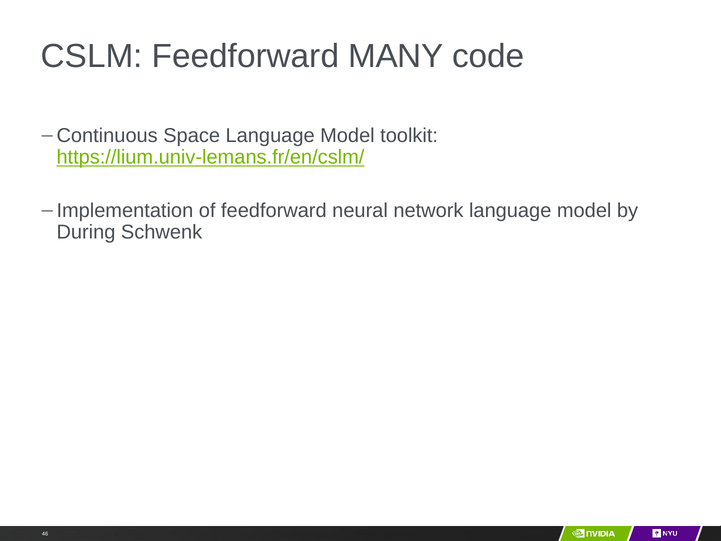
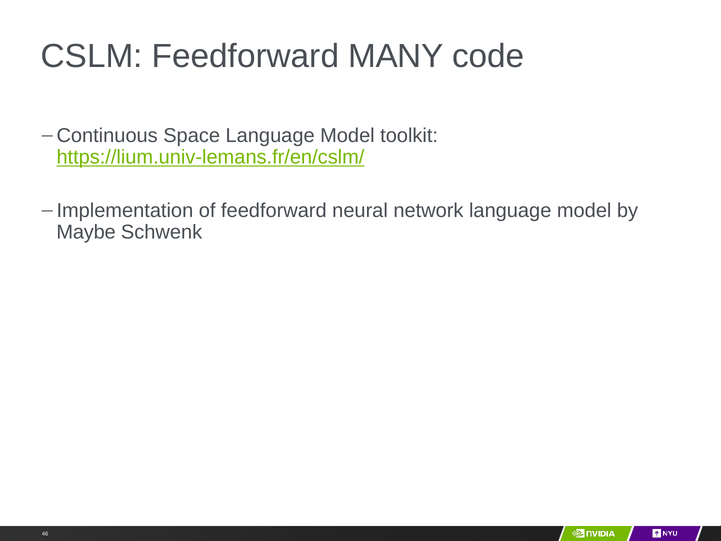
During: During -> Maybe
